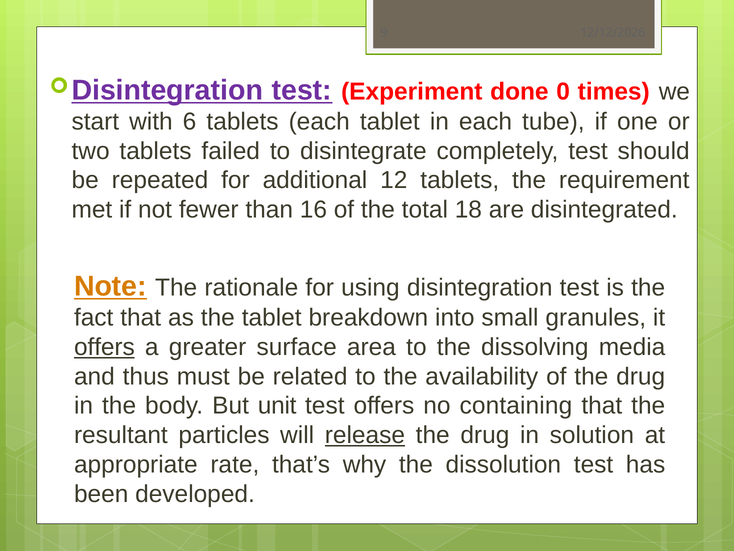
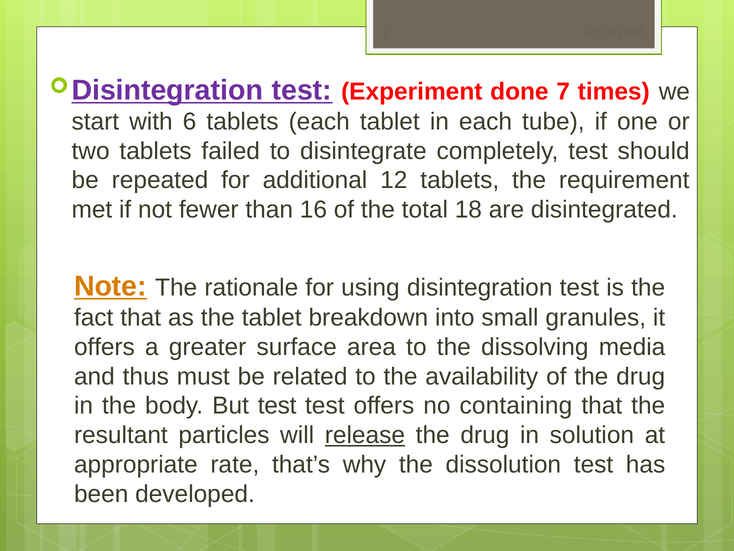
0: 0 -> 7
offers at (104, 347) underline: present -> none
But unit: unit -> test
